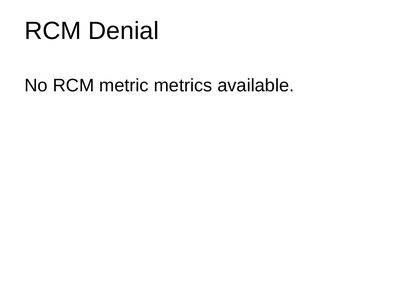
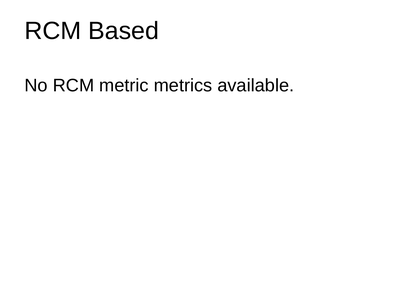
Denial: Denial -> Based
